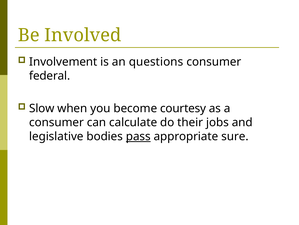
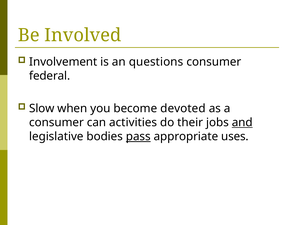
courtesy: courtesy -> devoted
calculate: calculate -> activities
and underline: none -> present
sure: sure -> uses
